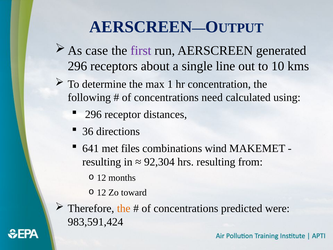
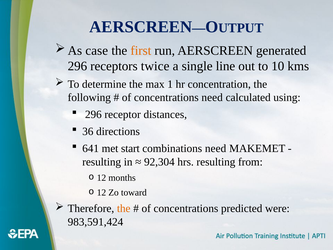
first colour: purple -> orange
about: about -> twice
files: files -> start
combinations wind: wind -> need
